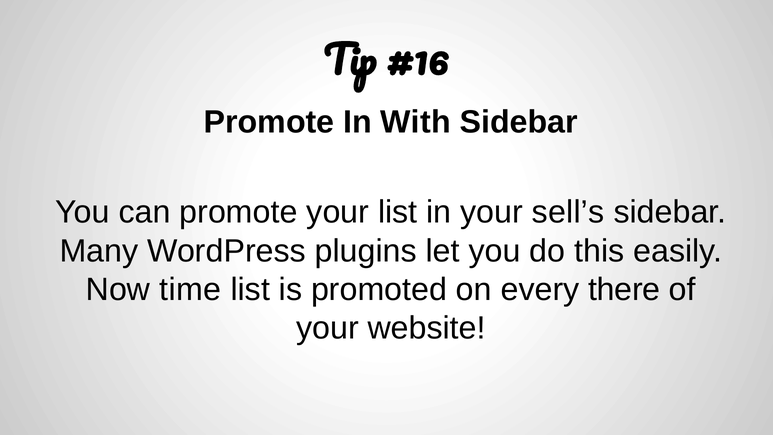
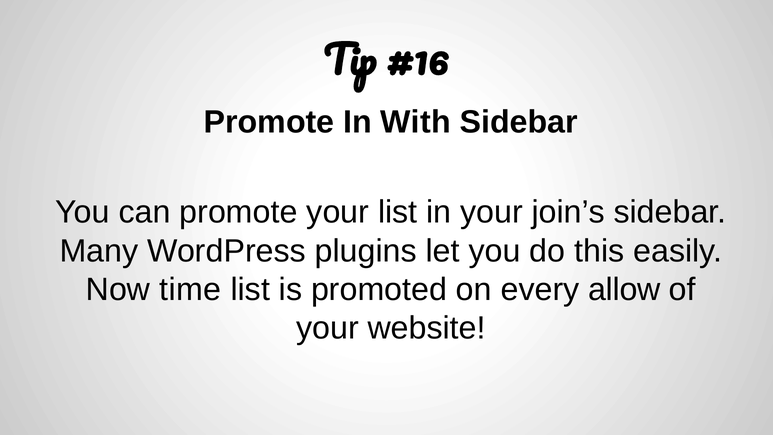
sell’s: sell’s -> join’s
there: there -> allow
